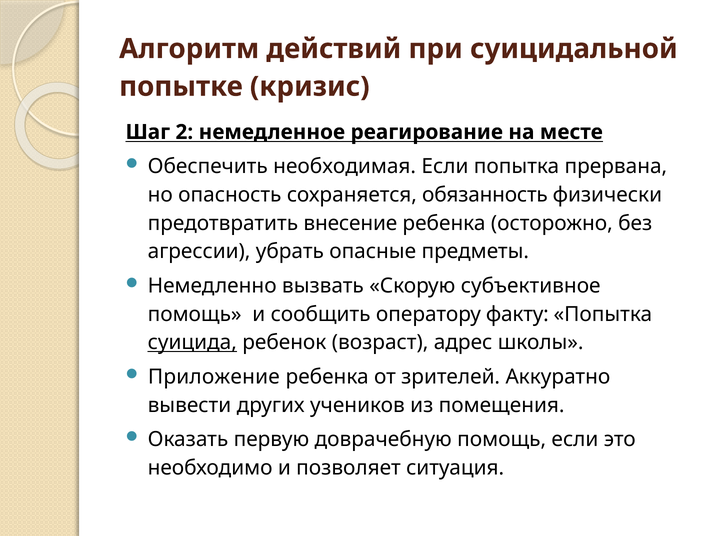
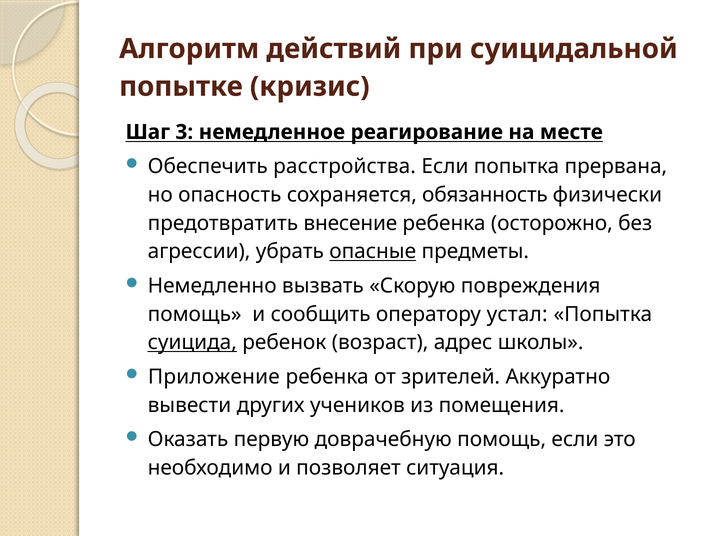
2: 2 -> 3
необходимая: необходимая -> расстройства
опасные underline: none -> present
субъективное: субъективное -> повреждения
факту: факту -> устал
